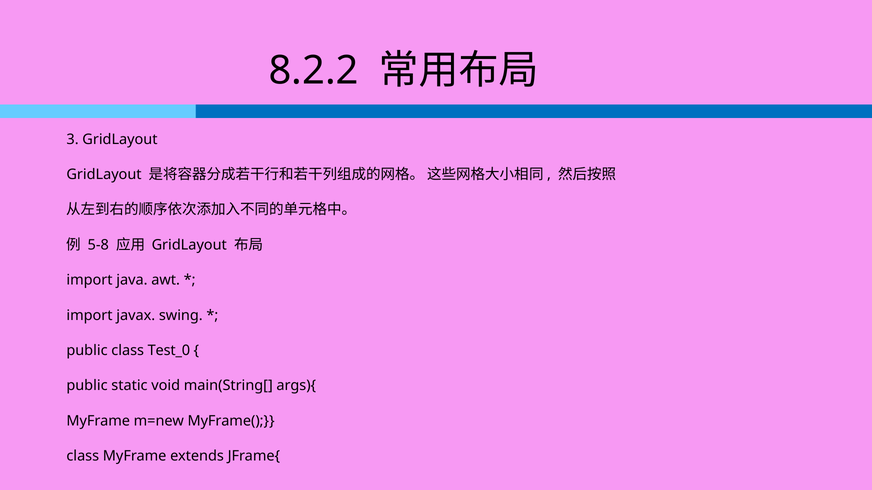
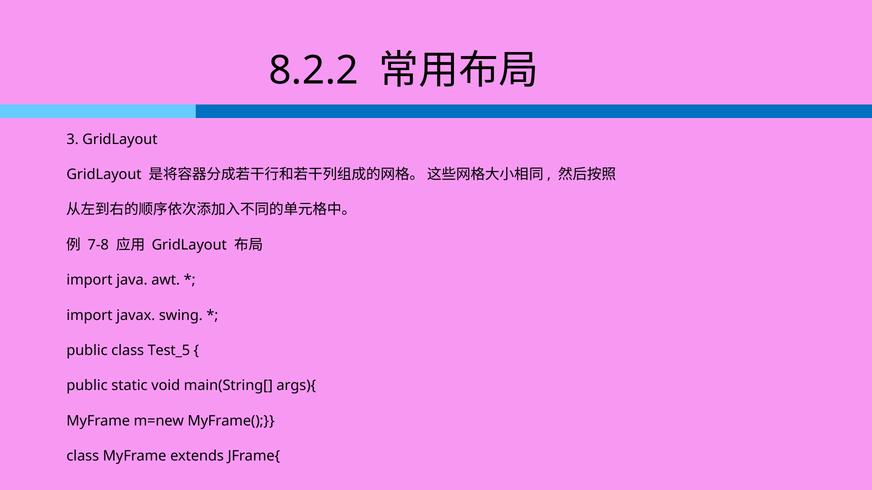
5-8: 5-8 -> 7-8
Test_0: Test_0 -> Test_5
